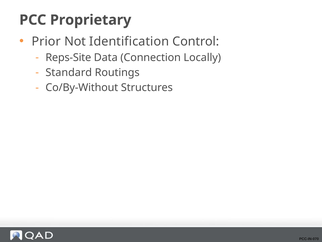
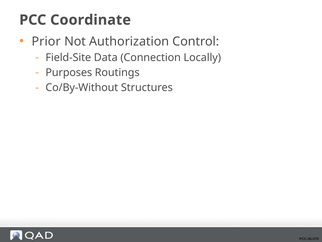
Proprietary: Proprietary -> Coordinate
Identification: Identification -> Authorization
Reps-Site: Reps-Site -> Field-Site
Standard: Standard -> Purposes
